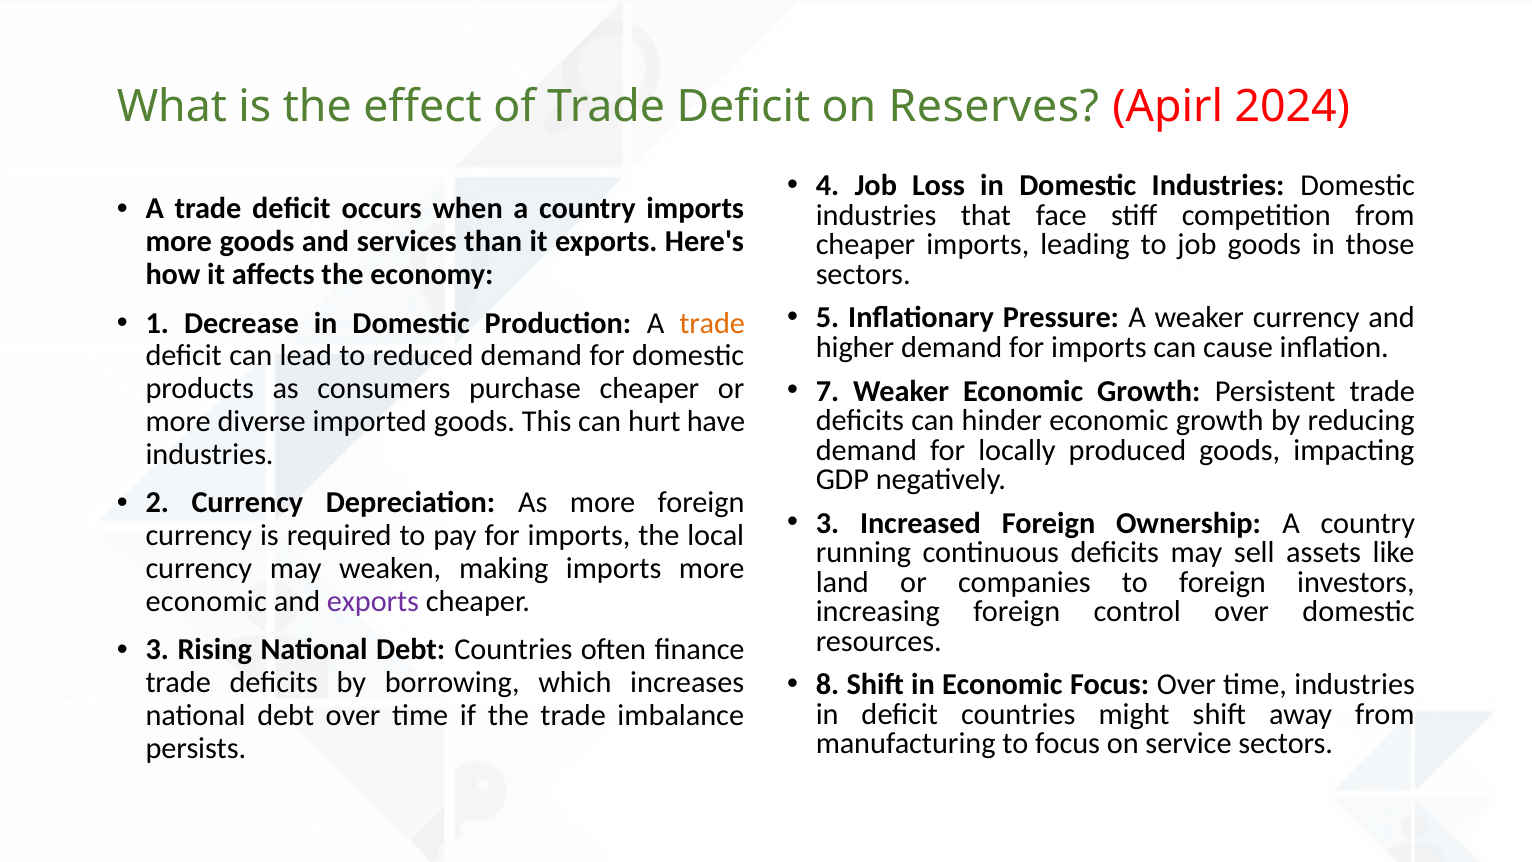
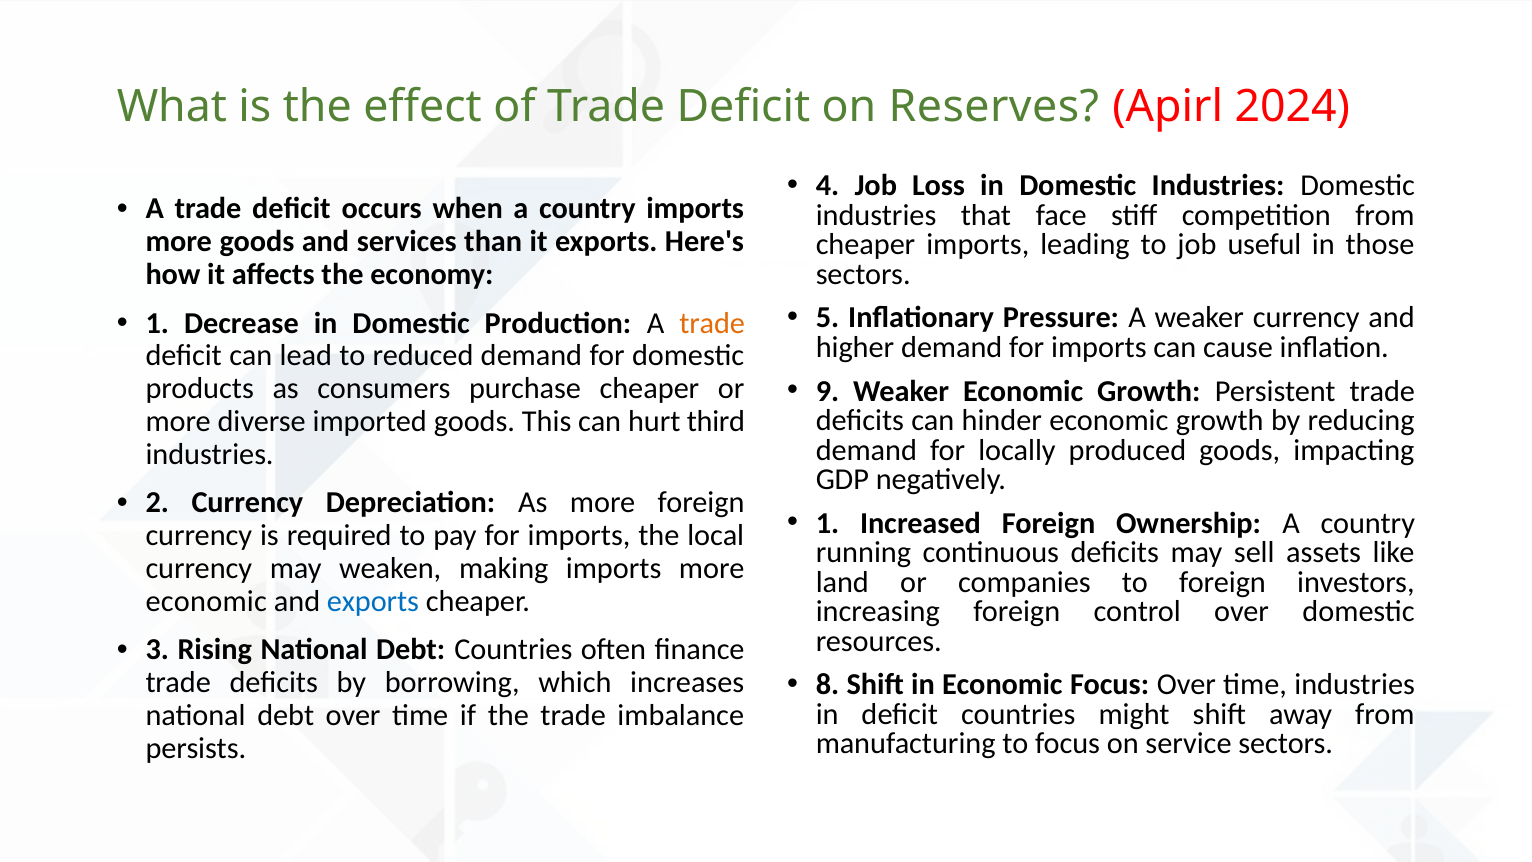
job goods: goods -> useful
7: 7 -> 9
have: have -> third
3 at (827, 523): 3 -> 1
exports at (373, 601) colour: purple -> blue
